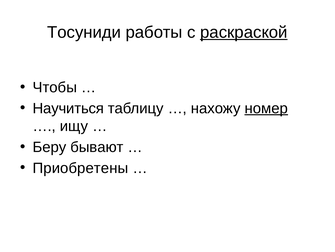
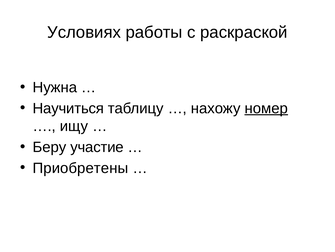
Тосуниди: Тосуниди -> Условиях
раскраской underline: present -> none
Чтобы: Чтобы -> Нужна
бывают: бывают -> участие
